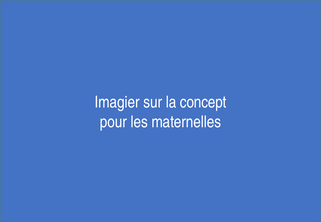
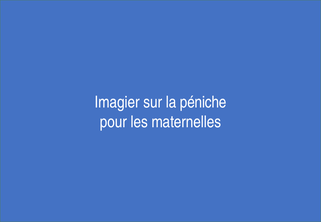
concept: concept -> péniche
